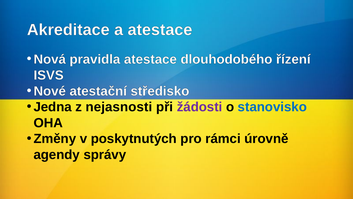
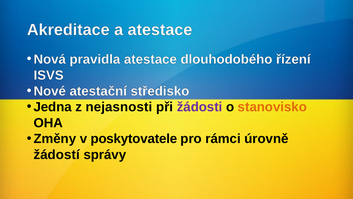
stanovisko colour: blue -> orange
poskytnutých: poskytnutých -> poskytovatele
agendy: agendy -> žádostí
